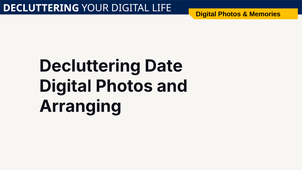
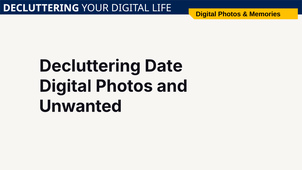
Arranging: Arranging -> Unwanted
